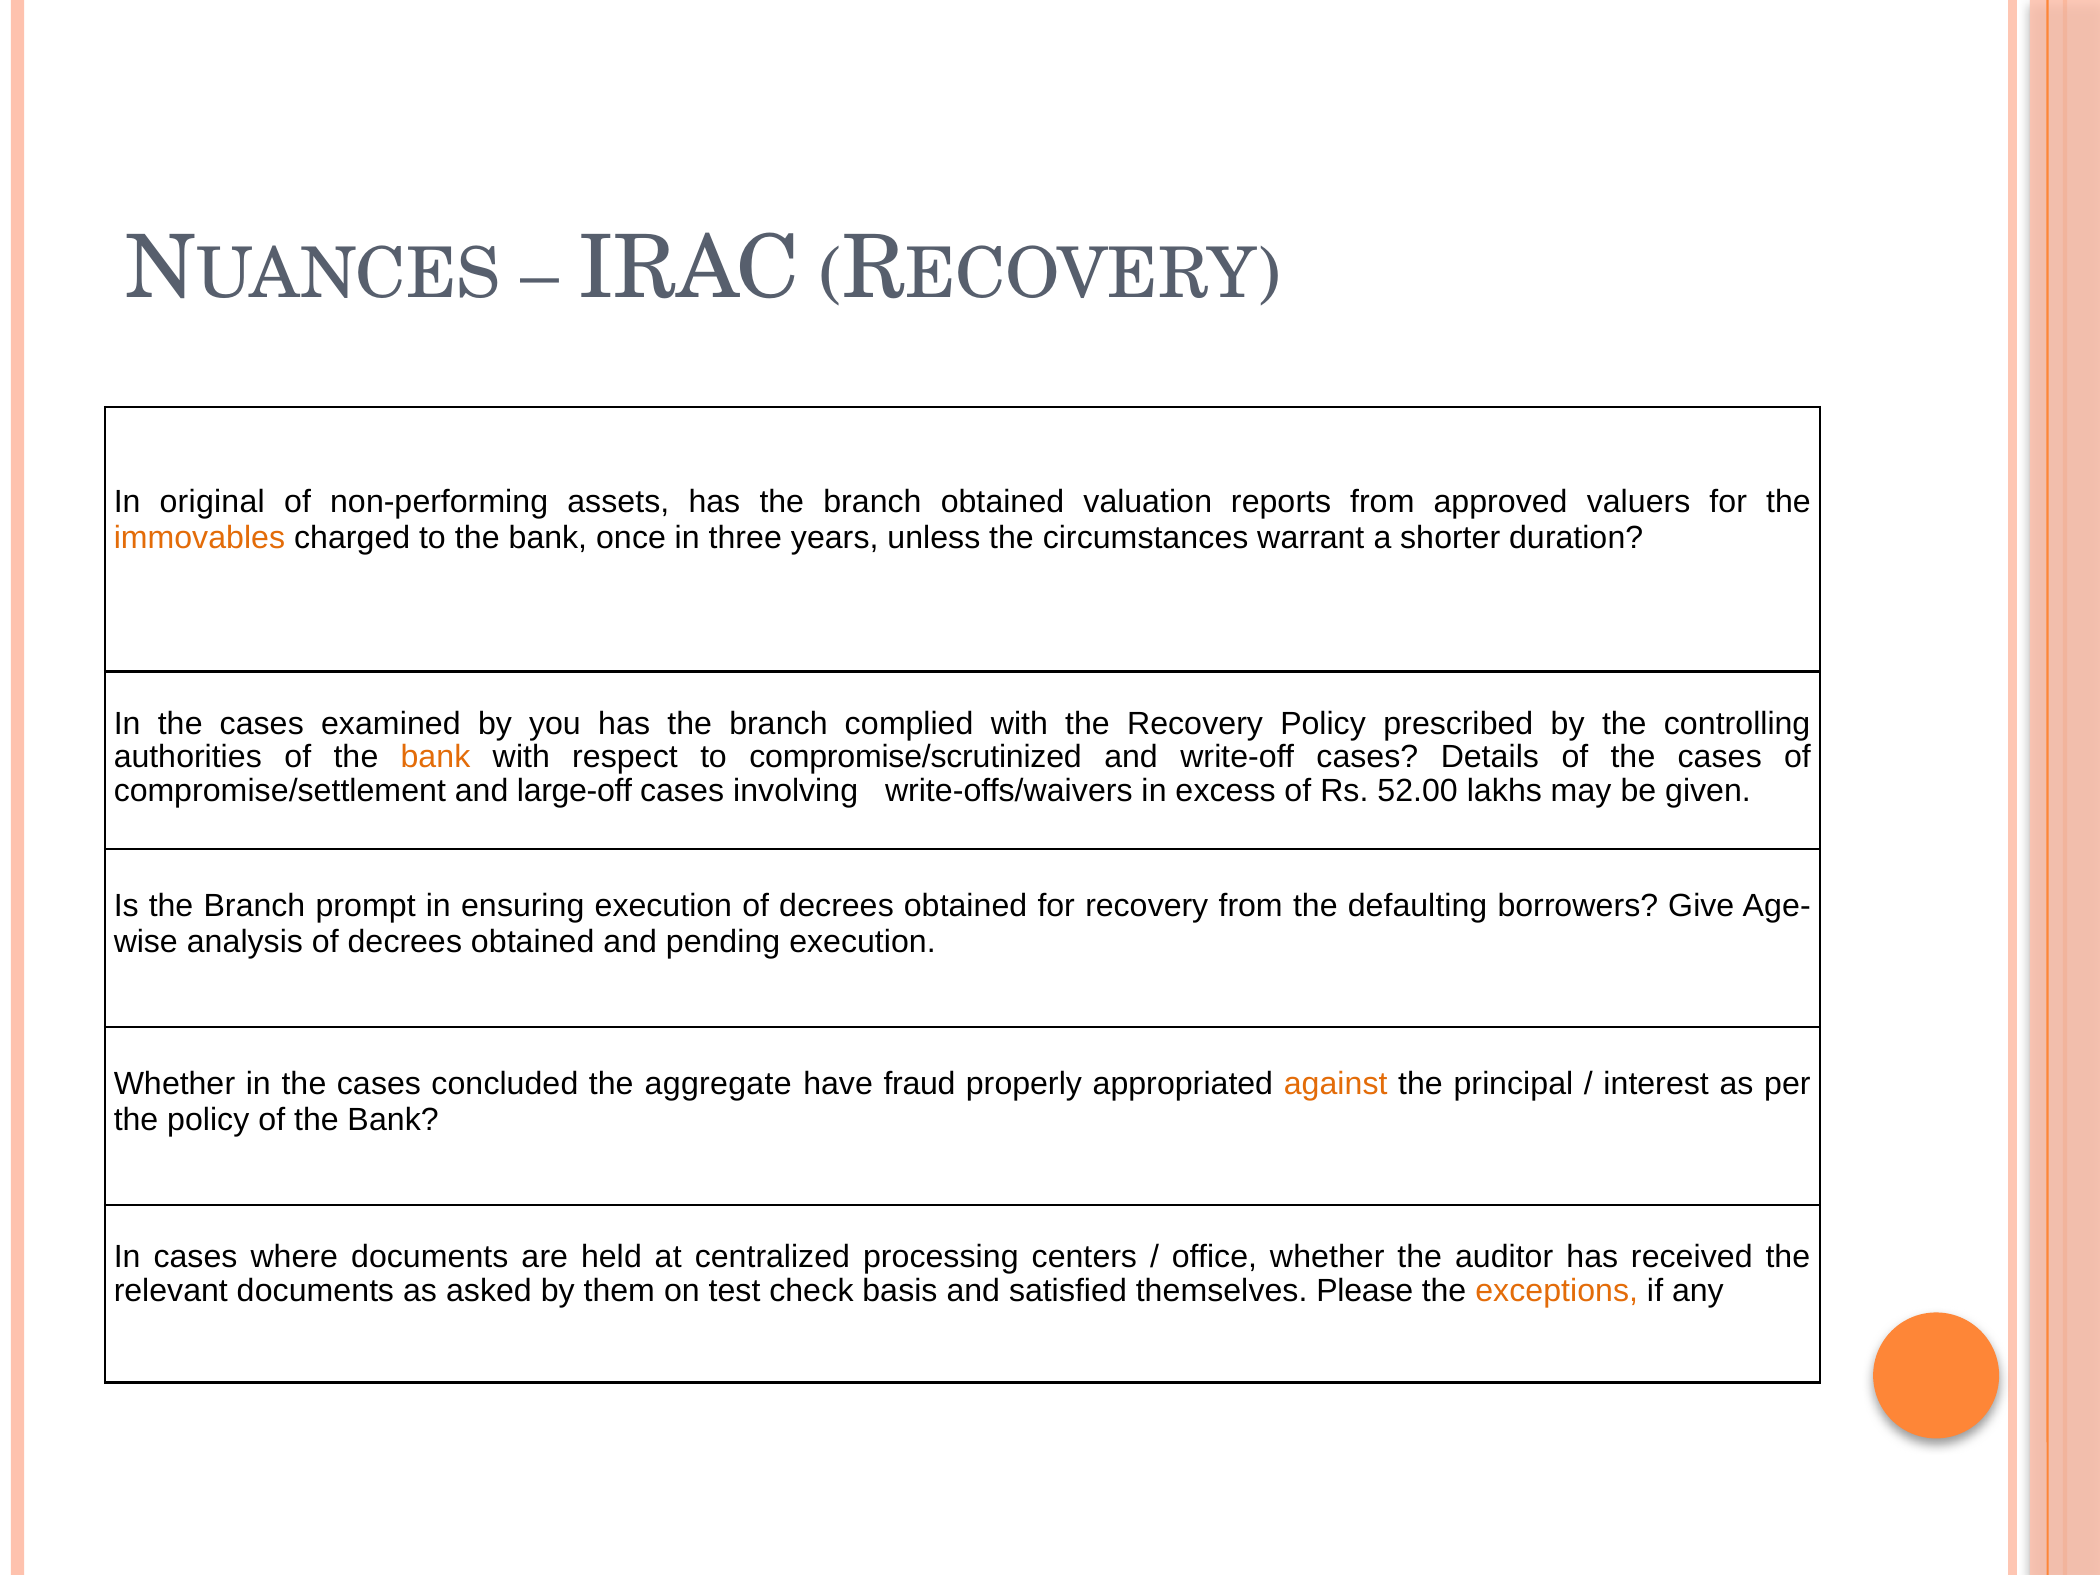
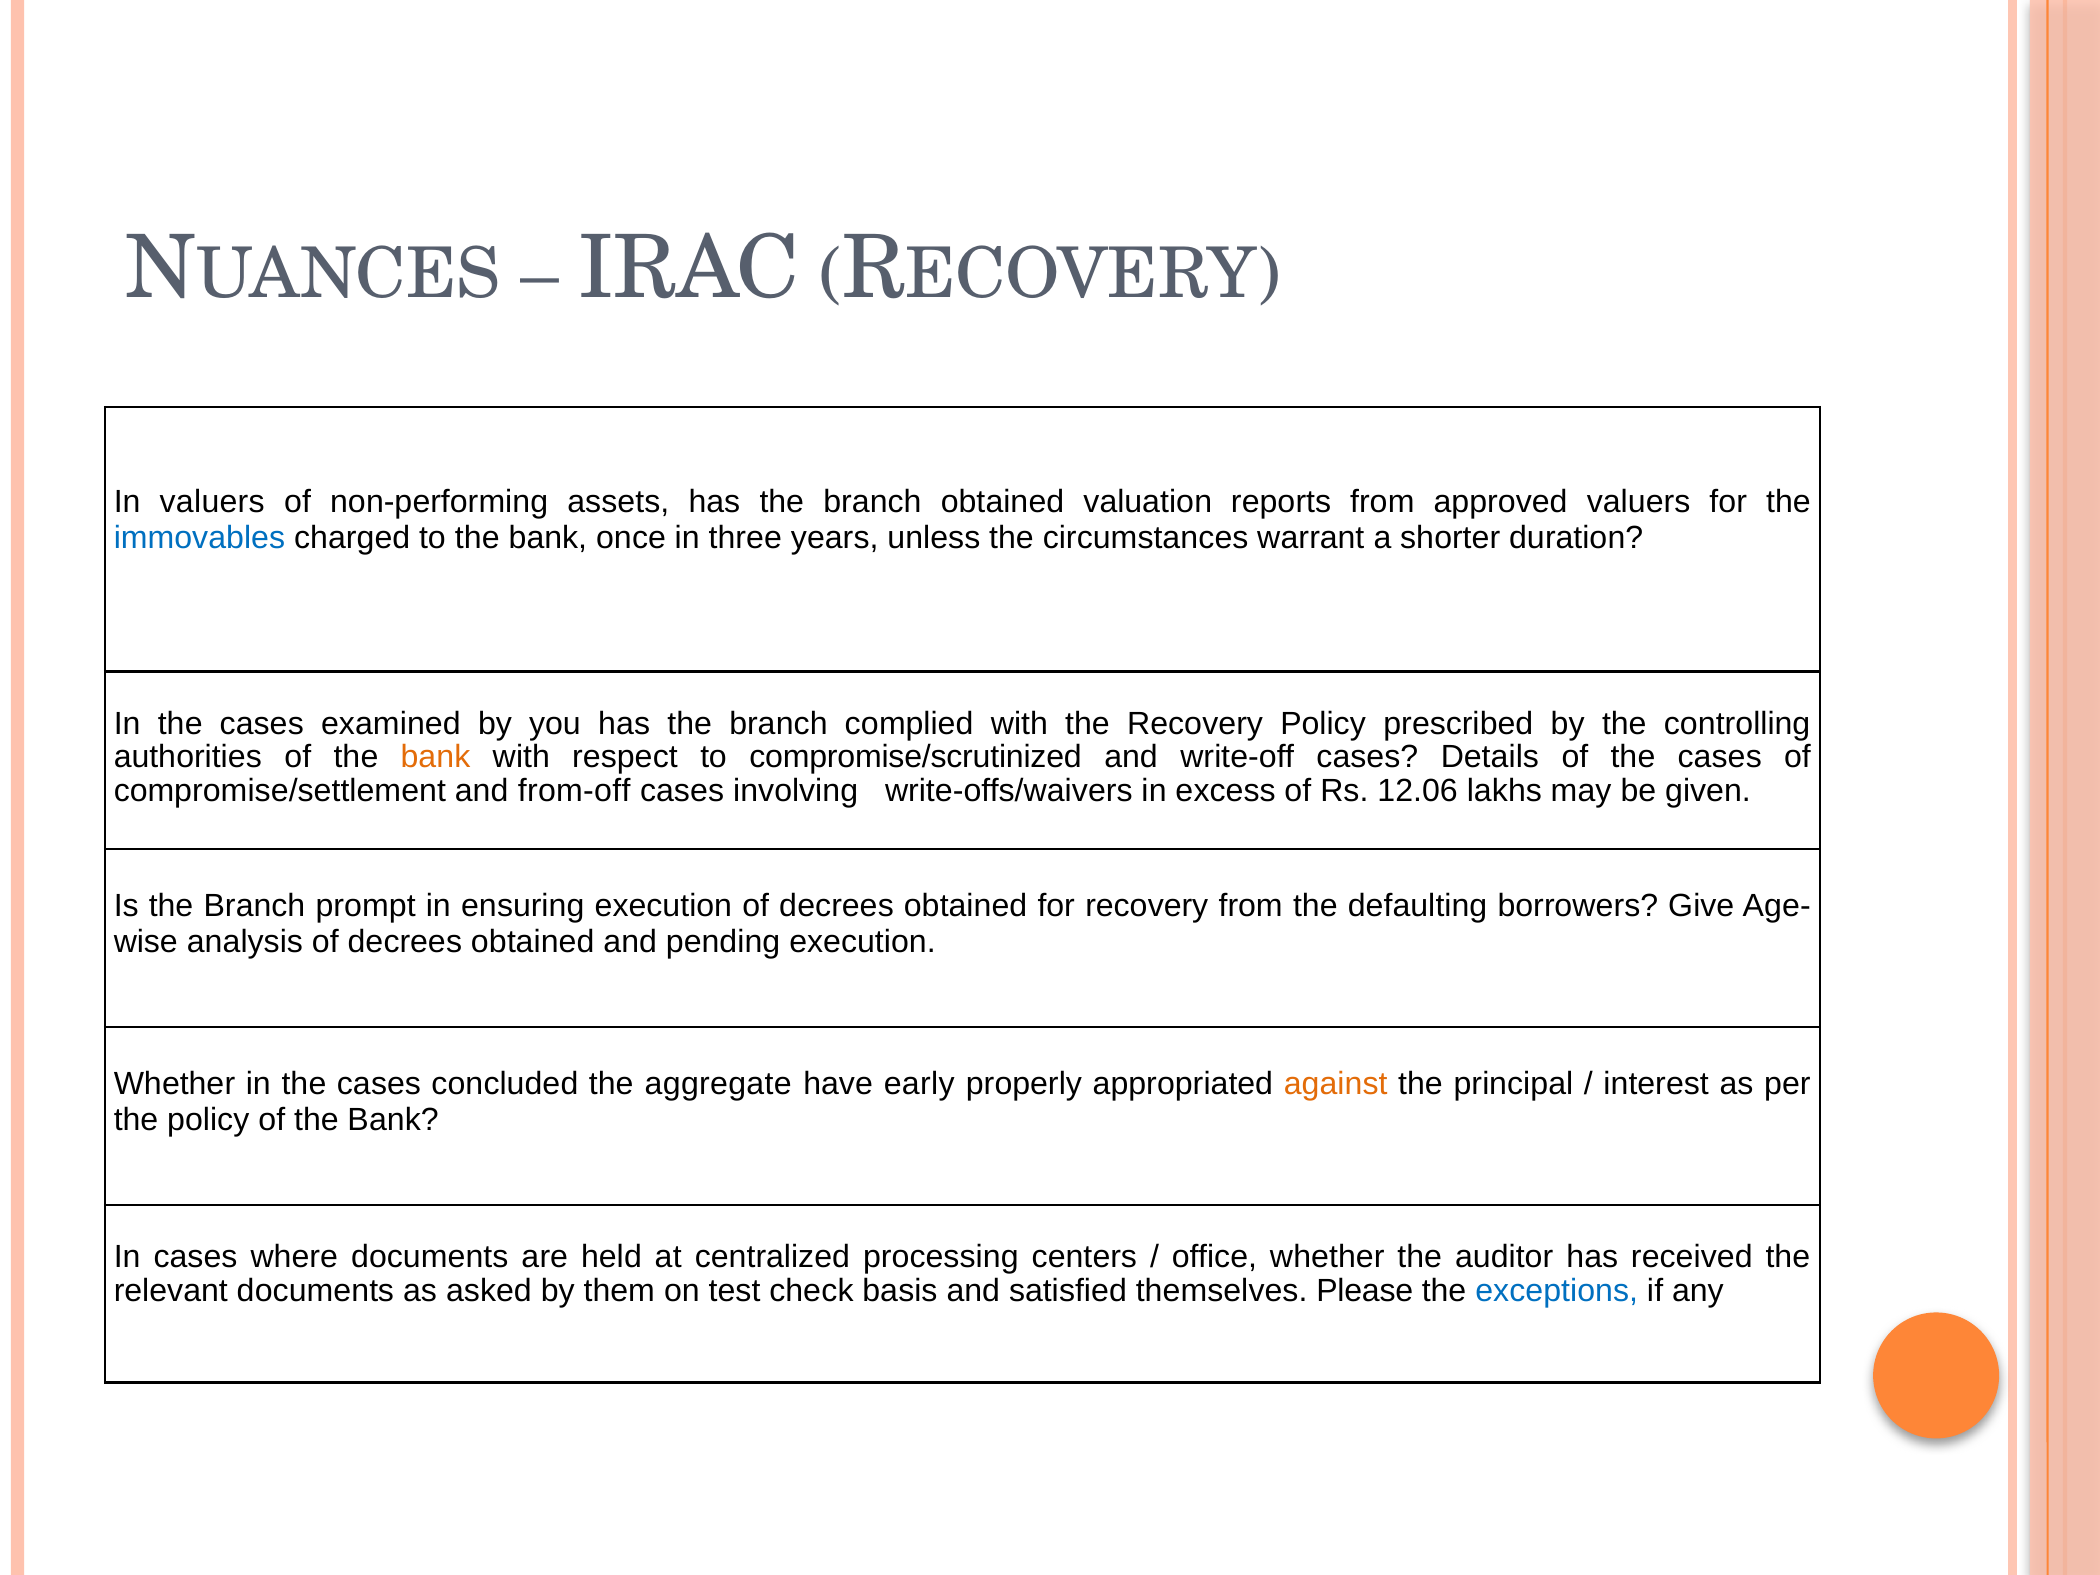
In original: original -> valuers
immovables colour: orange -> blue
large-off: large-off -> from-off
52.00: 52.00 -> 12.06
fraud: fraud -> early
exceptions colour: orange -> blue
